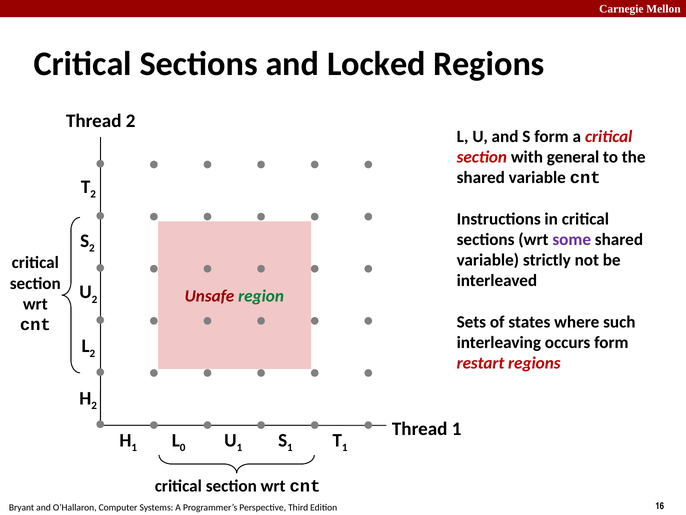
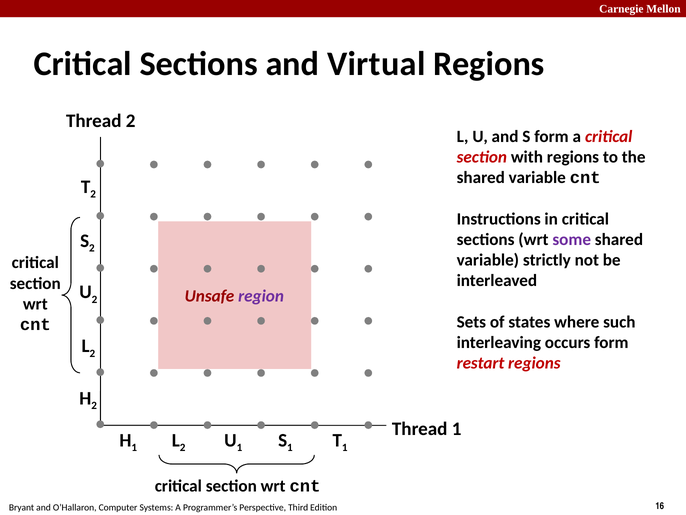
Locked: Locked -> Virtual
with general: general -> regions
region colour: green -> purple
1 L 0: 0 -> 2
